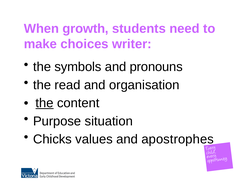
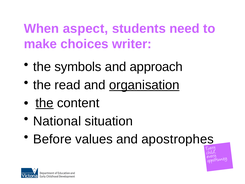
growth: growth -> aspect
pronouns: pronouns -> approach
organisation underline: none -> present
Purpose: Purpose -> National
Chicks: Chicks -> Before
